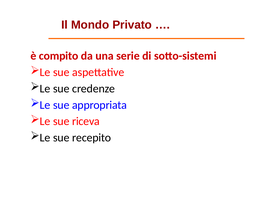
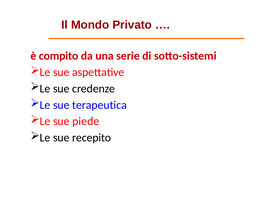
appropriata: appropriata -> terapeutica
riceva: riceva -> piede
